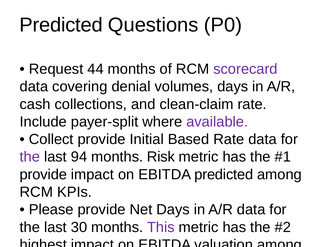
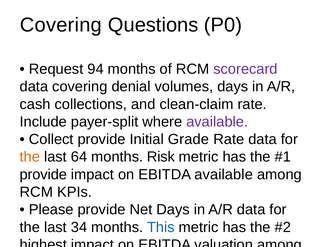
Predicted at (61, 25): Predicted -> Covering
44: 44 -> 94
Based: Based -> Grade
the at (30, 157) colour: purple -> orange
94: 94 -> 64
EBITDA predicted: predicted -> available
30: 30 -> 34
This at (161, 227) colour: purple -> blue
